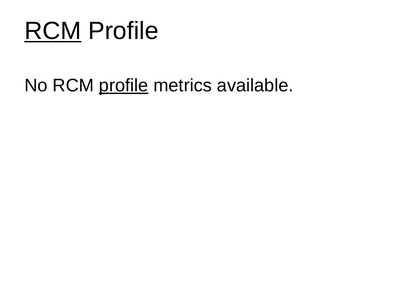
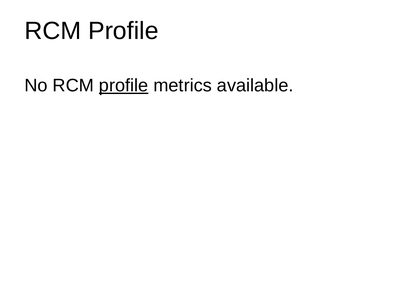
RCM at (53, 31) underline: present -> none
